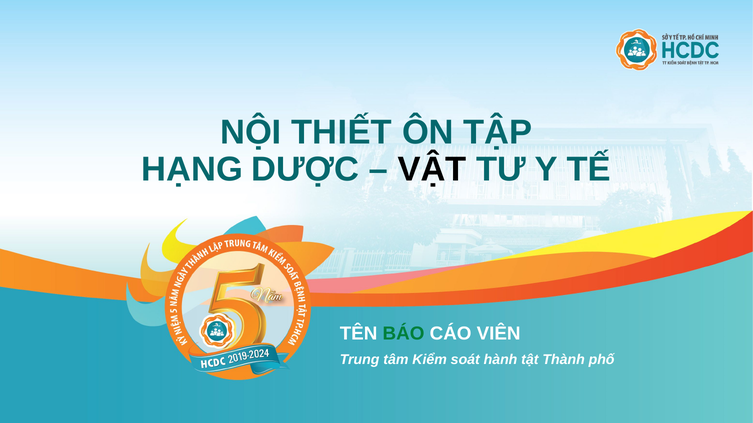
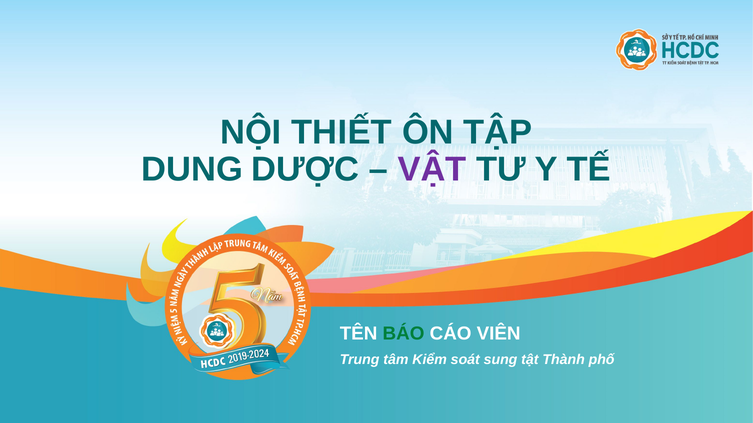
HẠNG: HẠNG -> DUNG
VẬT colour: black -> purple
hành: hành -> sung
